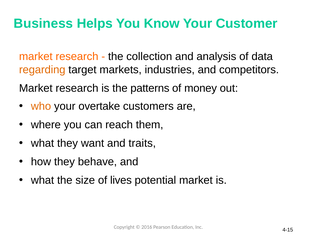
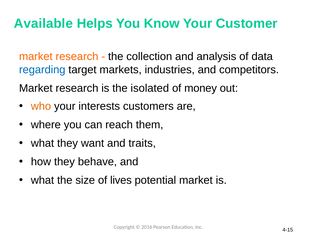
Business: Business -> Available
regarding colour: orange -> blue
patterns: patterns -> isolated
overtake: overtake -> interests
